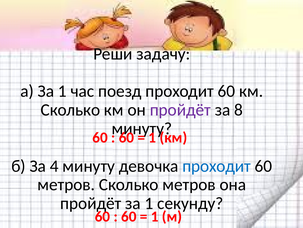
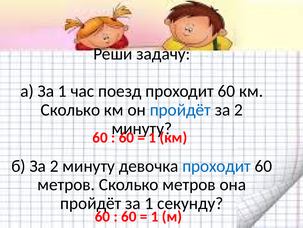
пройдёт at (180, 110) colour: purple -> blue
8 at (239, 110): 8 -> 2
б За 4: 4 -> 2
